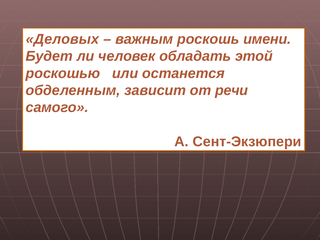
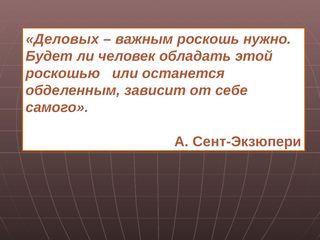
имени: имени -> нужно
речи: речи -> себе
